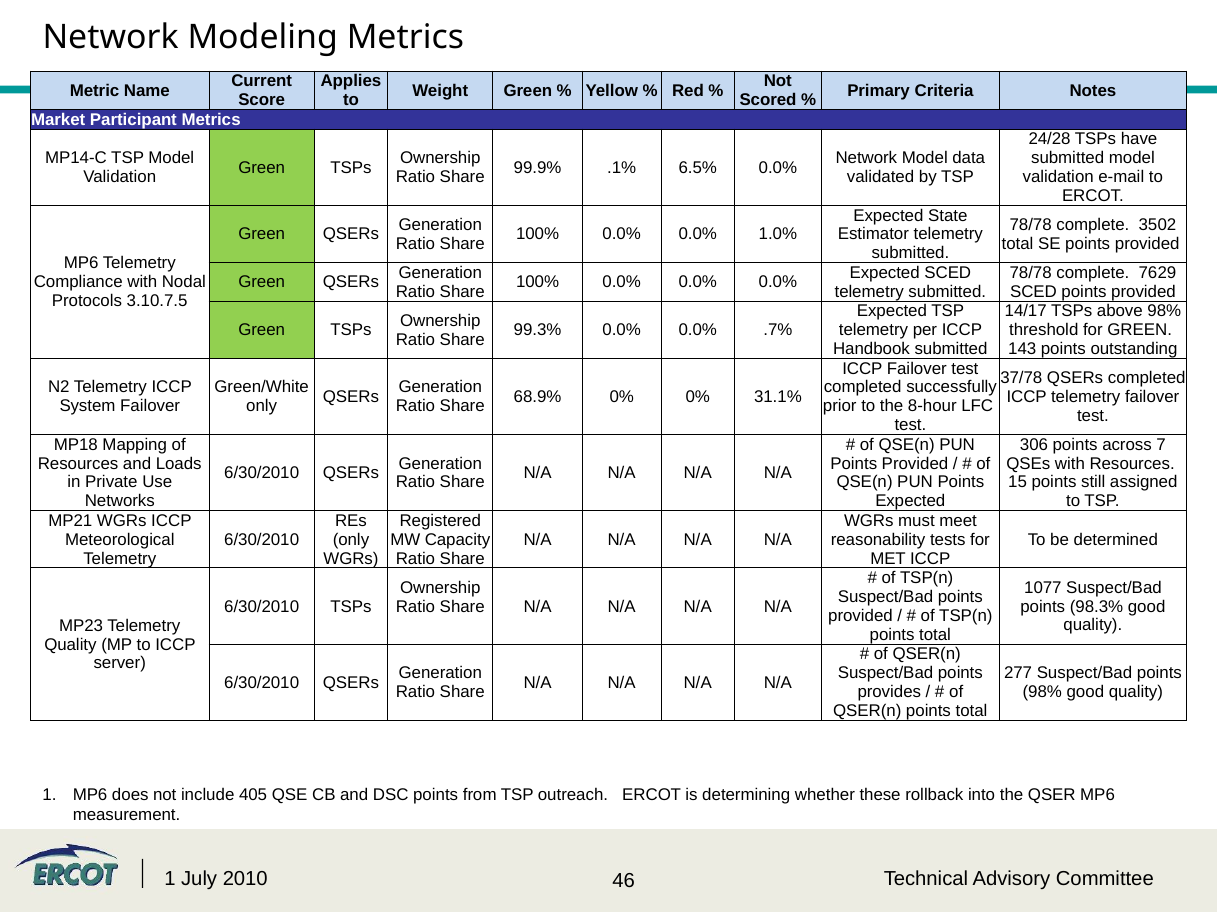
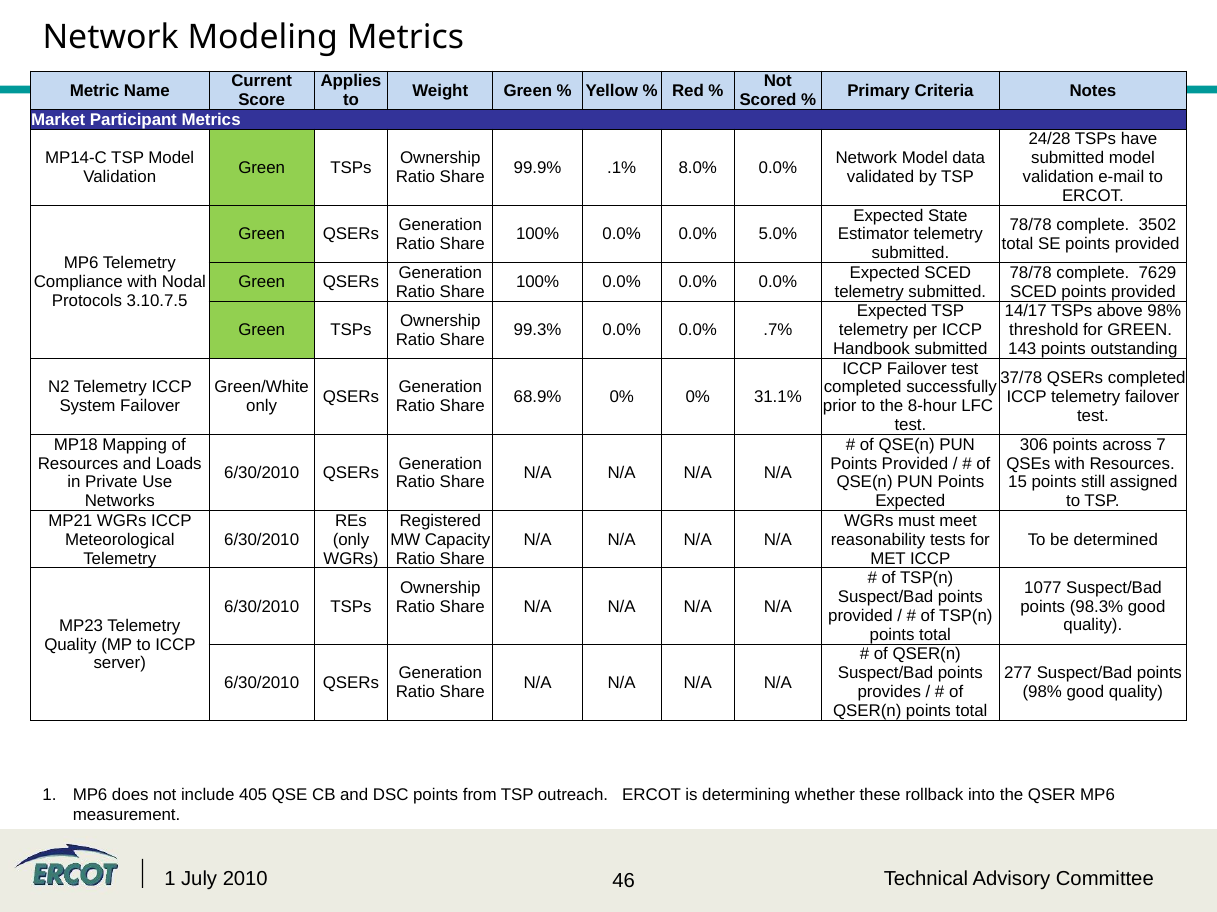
6.5%: 6.5% -> 8.0%
1.0%: 1.0% -> 5.0%
